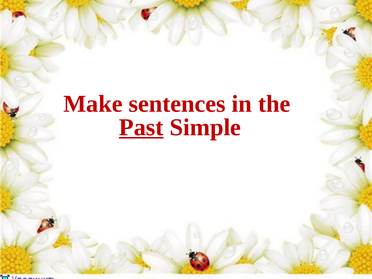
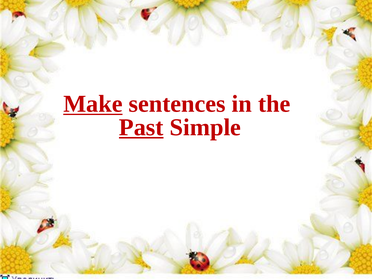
Make underline: none -> present
